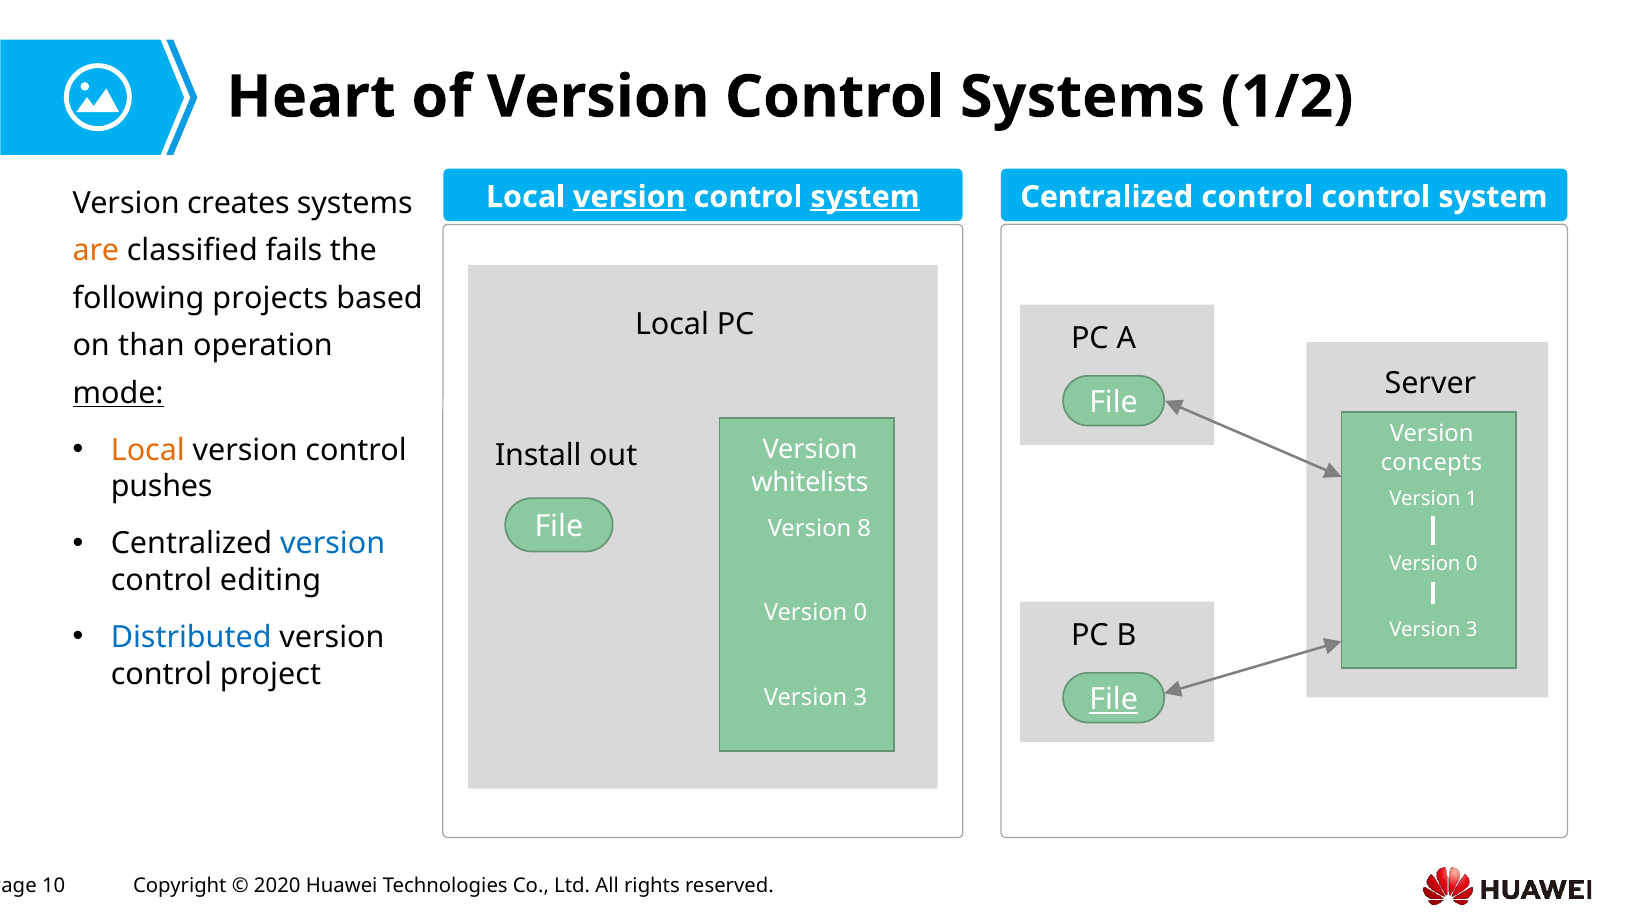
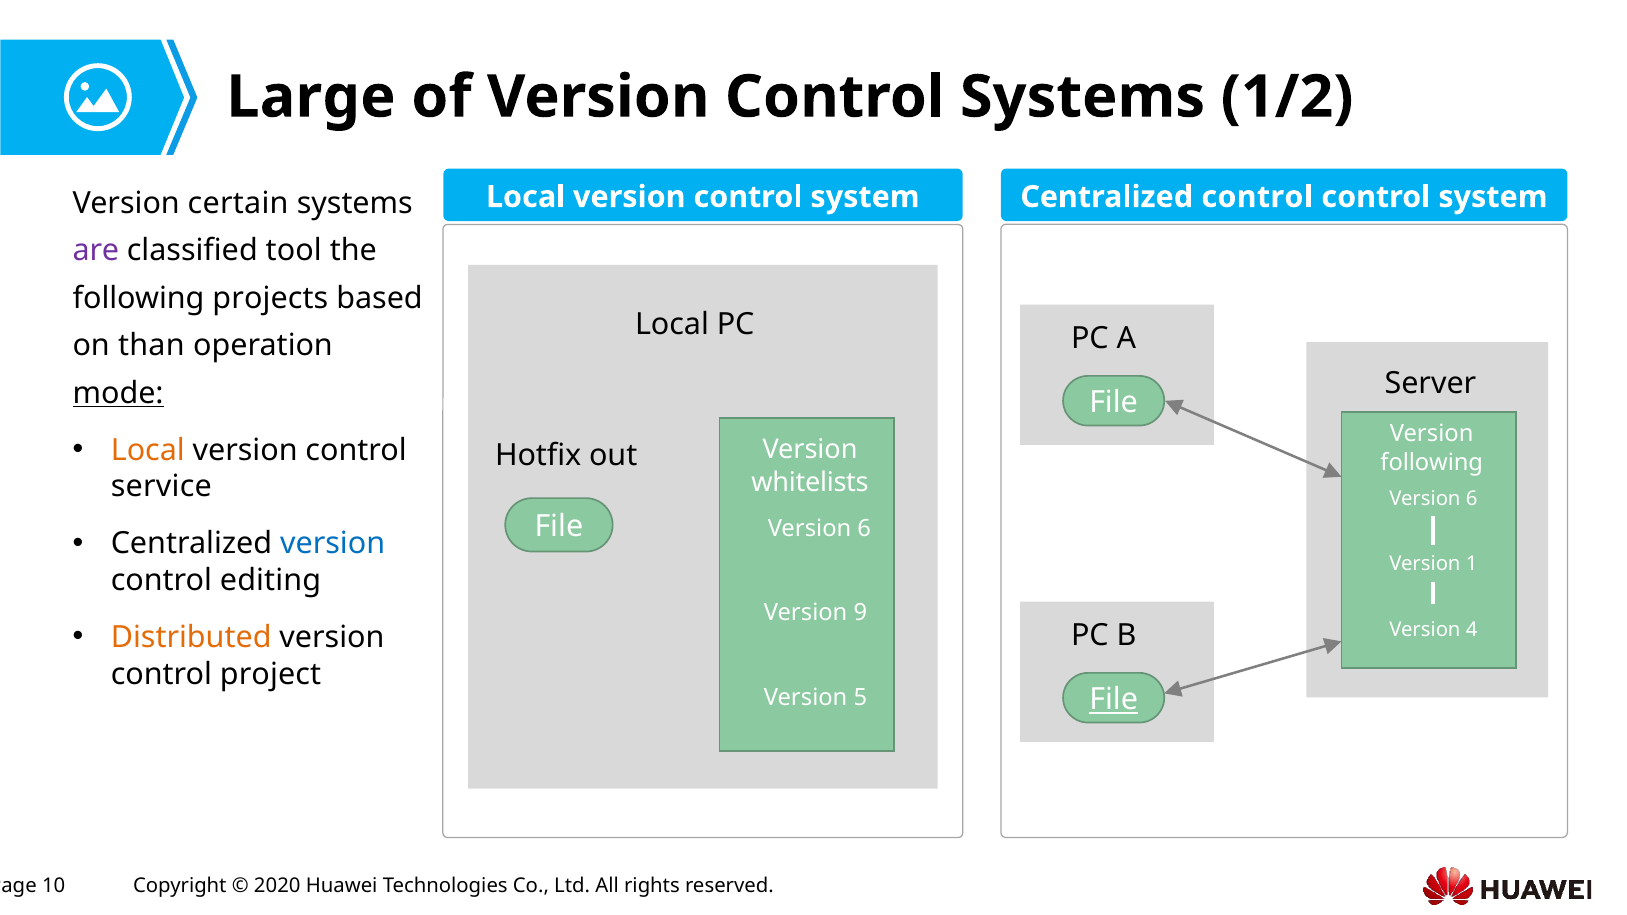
Heart: Heart -> Large
version at (629, 197) underline: present -> none
system at (865, 197) underline: present -> none
creates: creates -> certain
are colour: orange -> purple
fails: fails -> tool
Install: Install -> Hotfix
concepts at (1432, 462): concepts -> following
pushes: pushes -> service
1 at (1472, 499): 1 -> 6
8 at (864, 528): 8 -> 6
0 at (1472, 564): 0 -> 1
0 at (860, 612): 0 -> 9
Distributed colour: blue -> orange
3 at (1472, 630): 3 -> 4
3 at (860, 698): 3 -> 5
